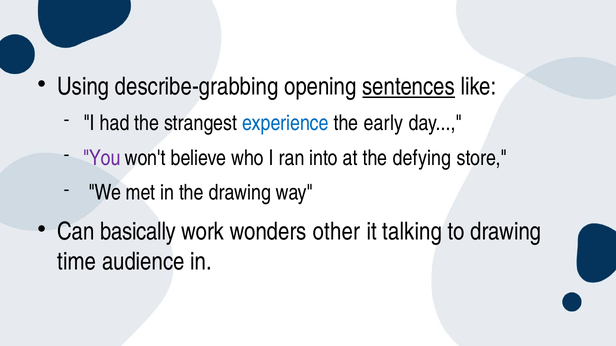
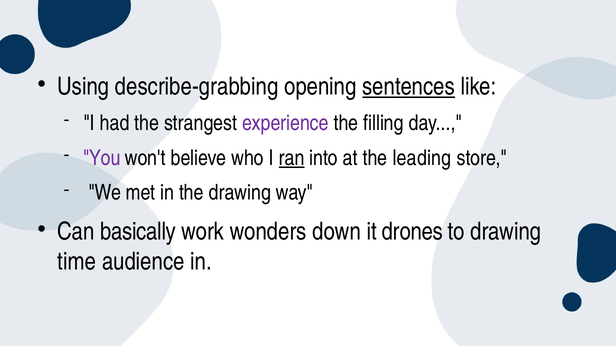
experience colour: blue -> purple
early: early -> filling
ran underline: none -> present
defying: defying -> leading
other: other -> down
talking: talking -> drones
